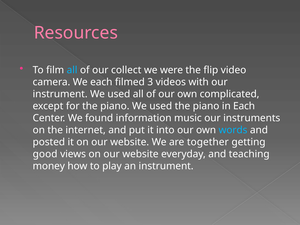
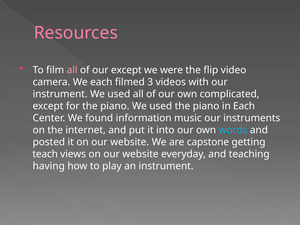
all at (72, 70) colour: light blue -> pink
our collect: collect -> except
together: together -> capstone
good: good -> teach
money: money -> having
